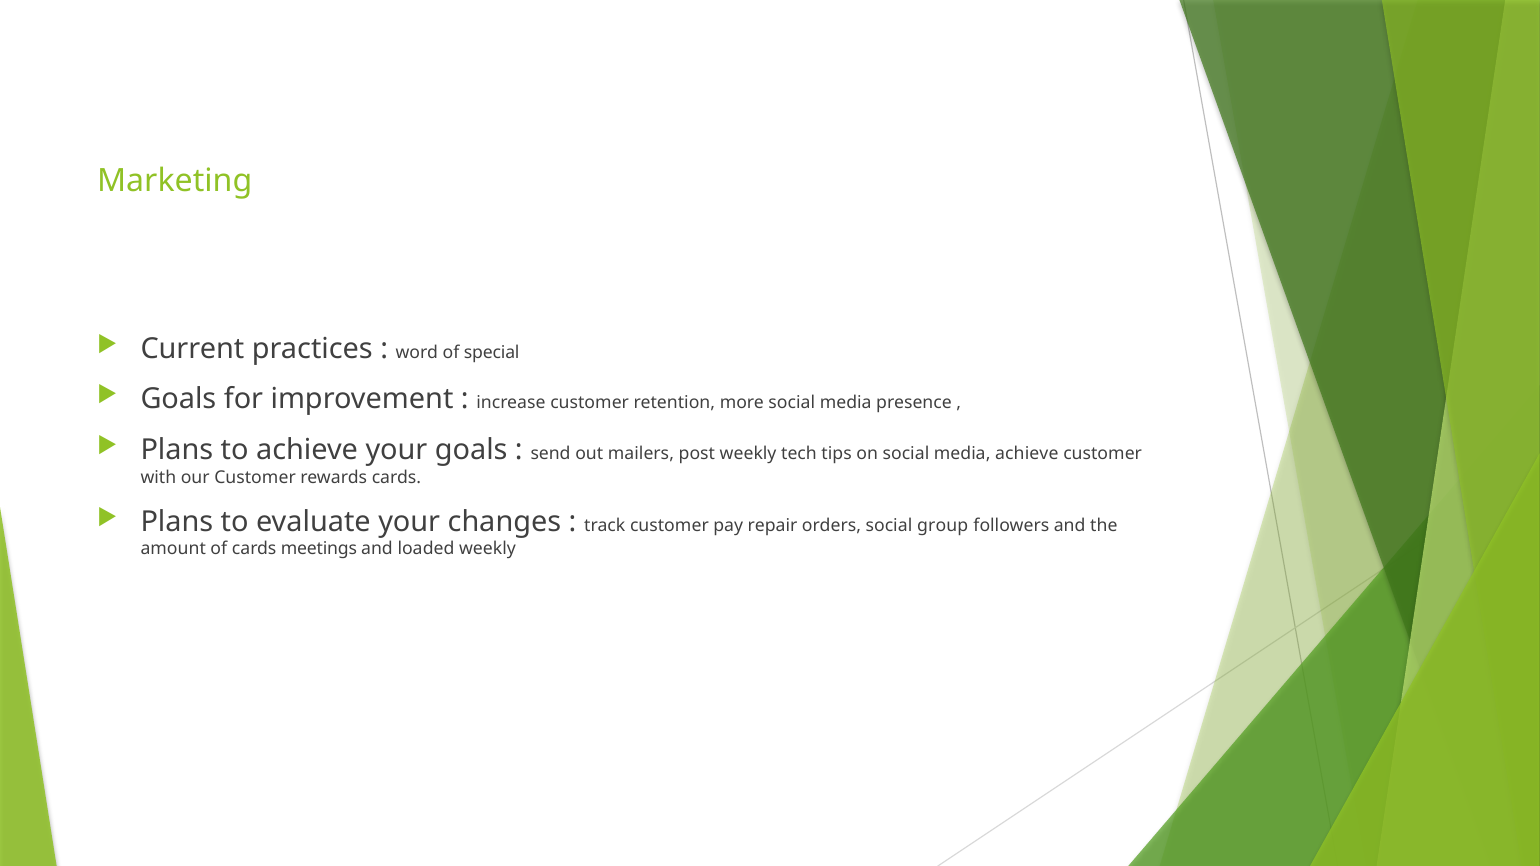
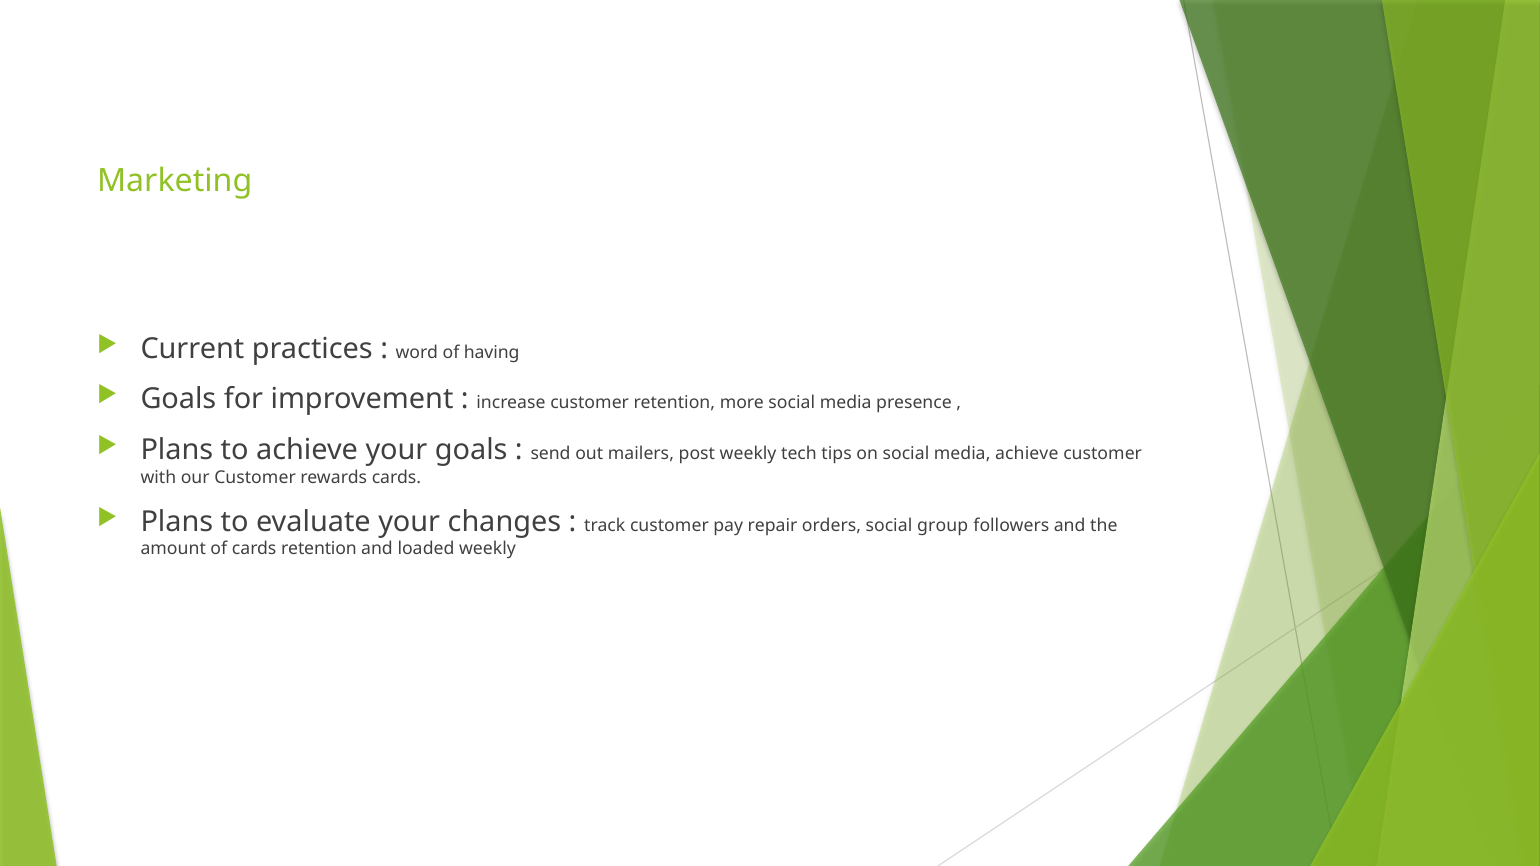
special: special -> having
cards meetings: meetings -> retention
